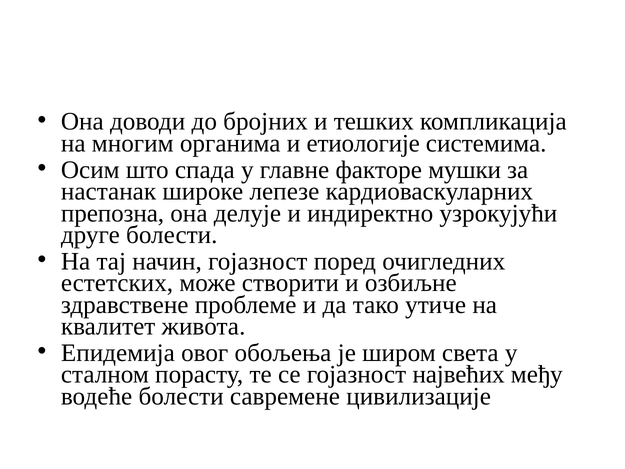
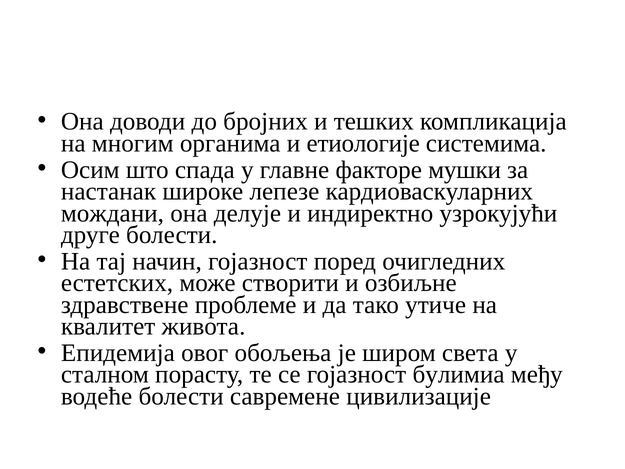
препозна: препозна -> мождани
највећих: највећих -> булимиа
